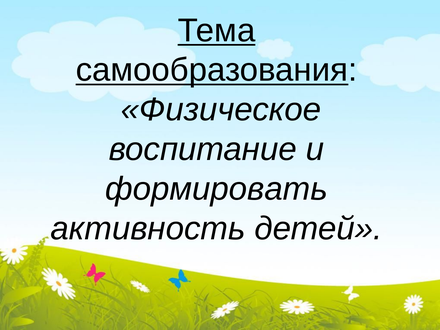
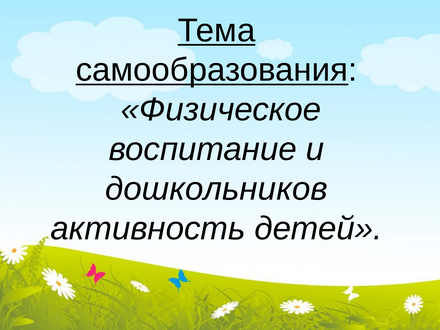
формировать: формировать -> дошкольников
